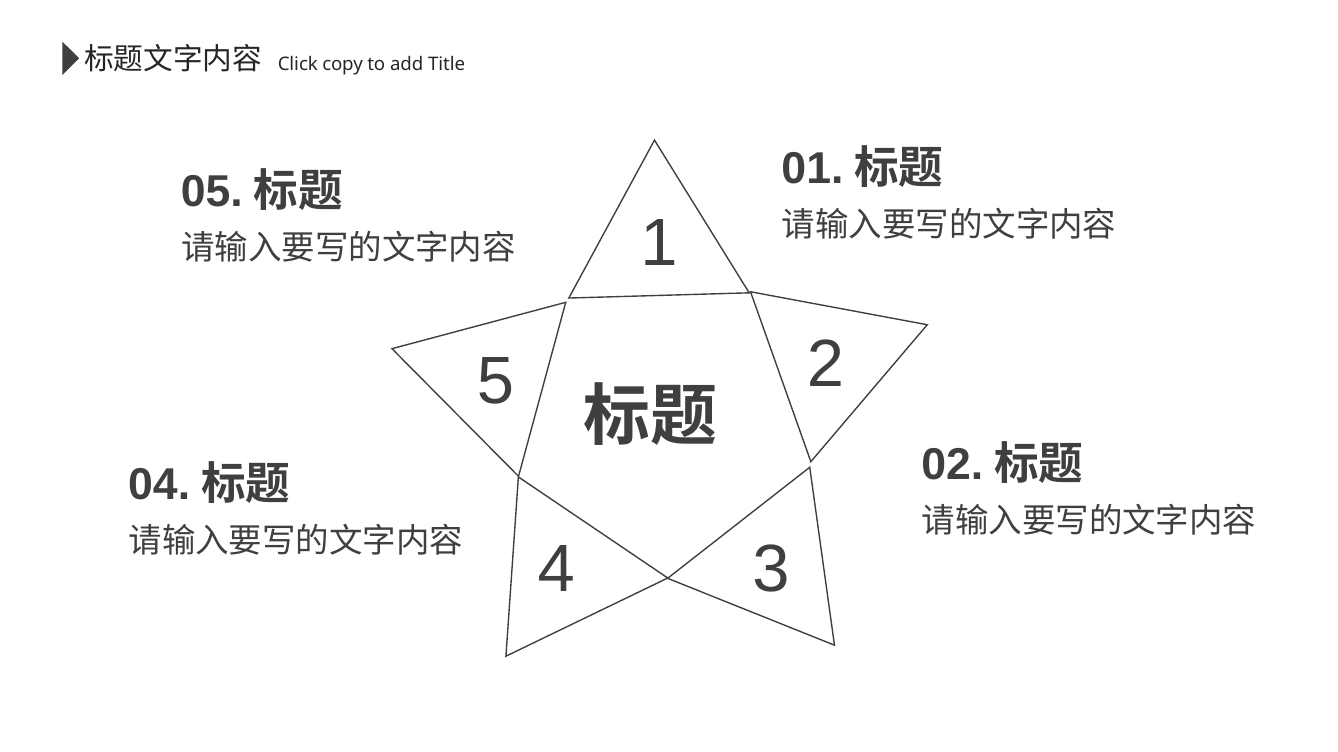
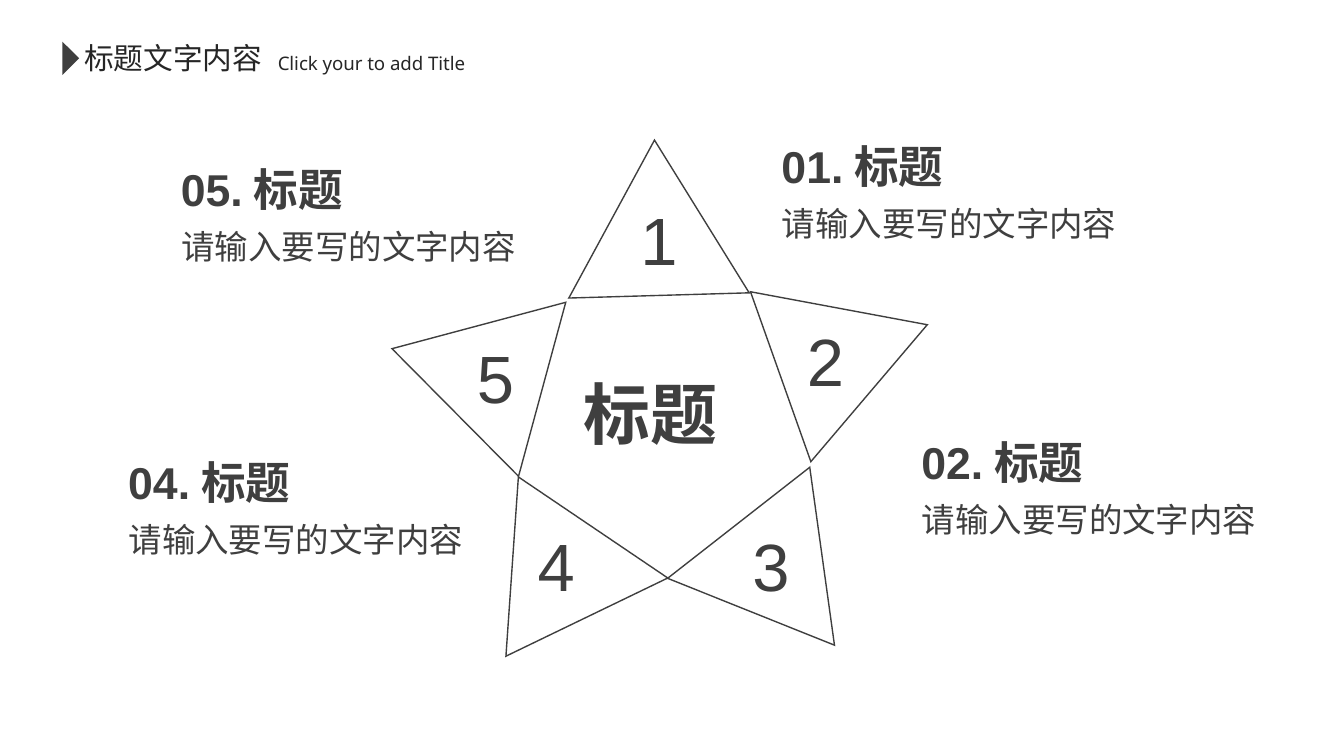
copy: copy -> your
